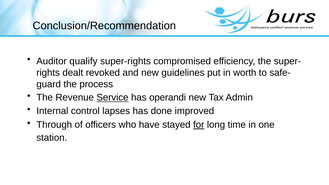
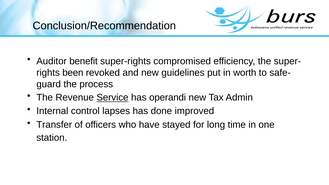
qualify: qualify -> benefit
dealt: dealt -> been
Through: Through -> Transfer
for underline: present -> none
